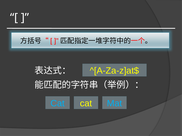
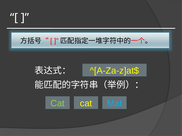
Cat at (58, 104) colour: light blue -> light green
